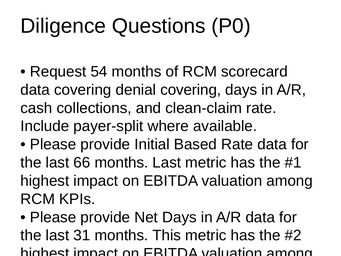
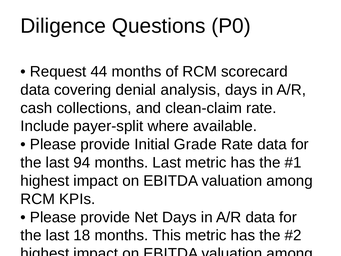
54: 54 -> 44
denial covering: covering -> analysis
Based: Based -> Grade
66: 66 -> 94
31: 31 -> 18
